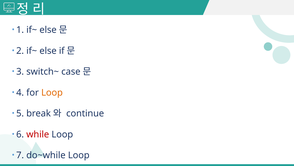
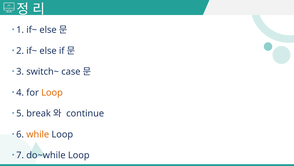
while colour: red -> orange
